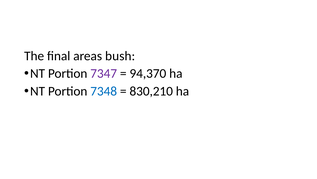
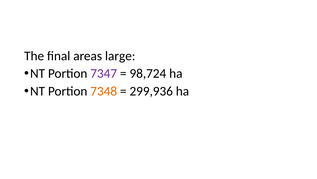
bush: bush -> large
94,370: 94,370 -> 98,724
7348 colour: blue -> orange
830,210: 830,210 -> 299,936
